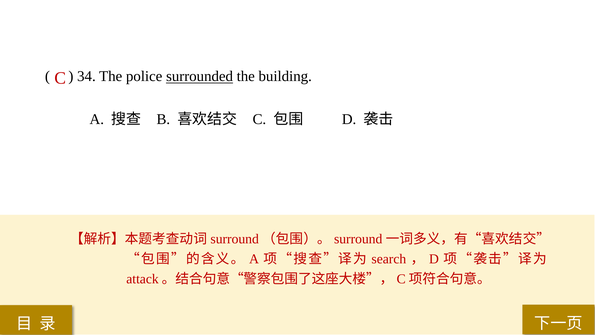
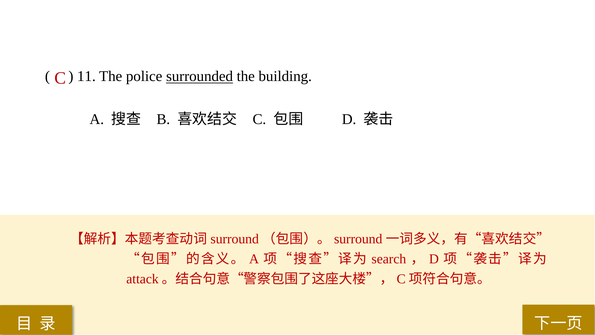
34: 34 -> 11
